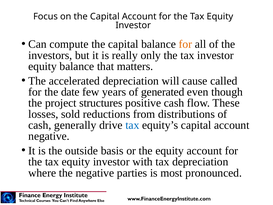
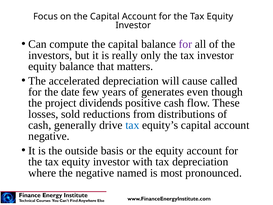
for at (185, 44) colour: orange -> purple
generated: generated -> generates
structures: structures -> dividends
parties: parties -> named
